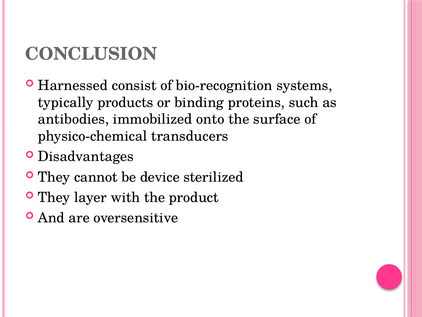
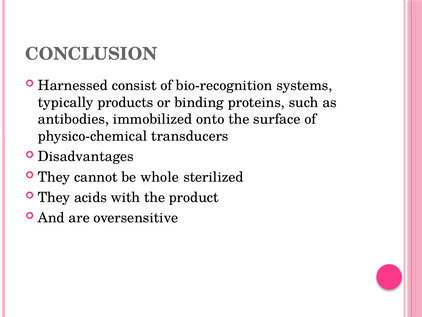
device: device -> whole
layer: layer -> acids
